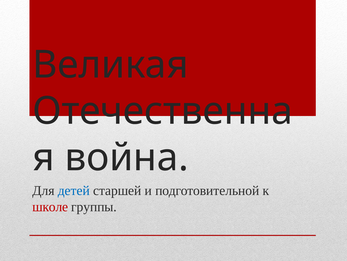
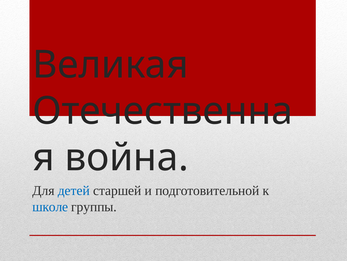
школе colour: red -> blue
